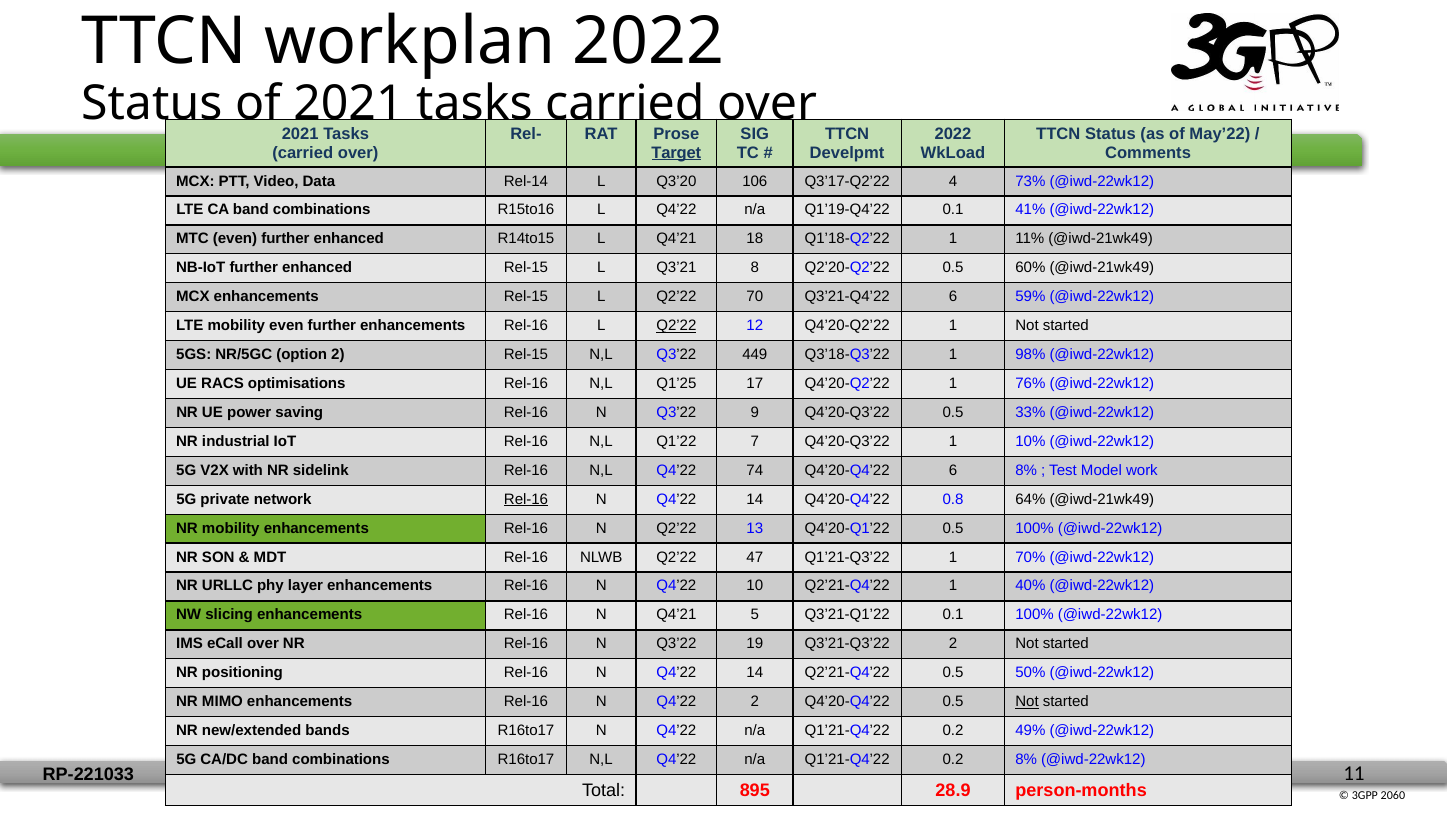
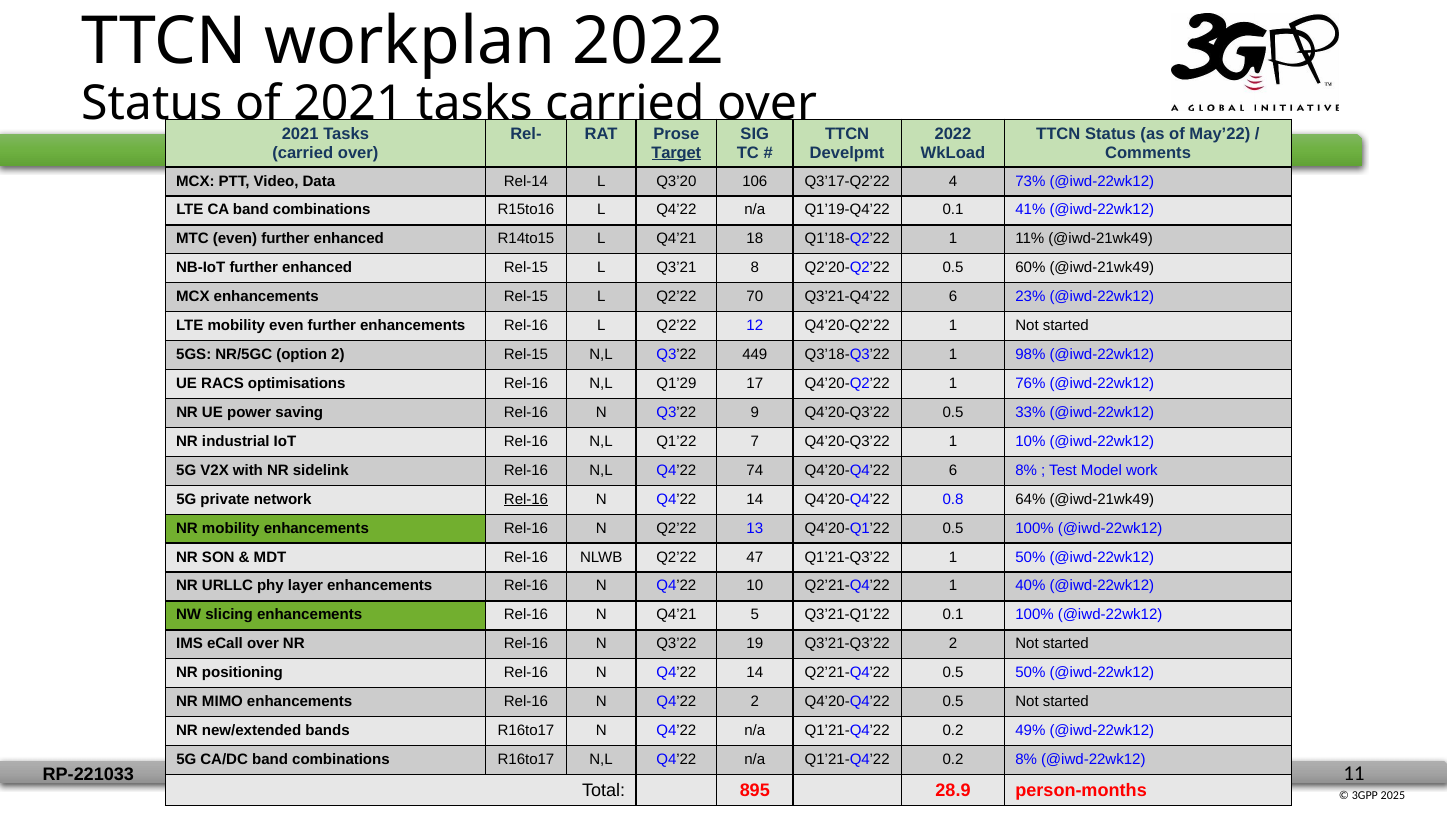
59%: 59% -> 23%
Q2’22 at (676, 326) underline: present -> none
Q1’25: Q1’25 -> Q1’29
1 70%: 70% -> 50%
Not at (1027, 702) underline: present -> none
2060: 2060 -> 2025
